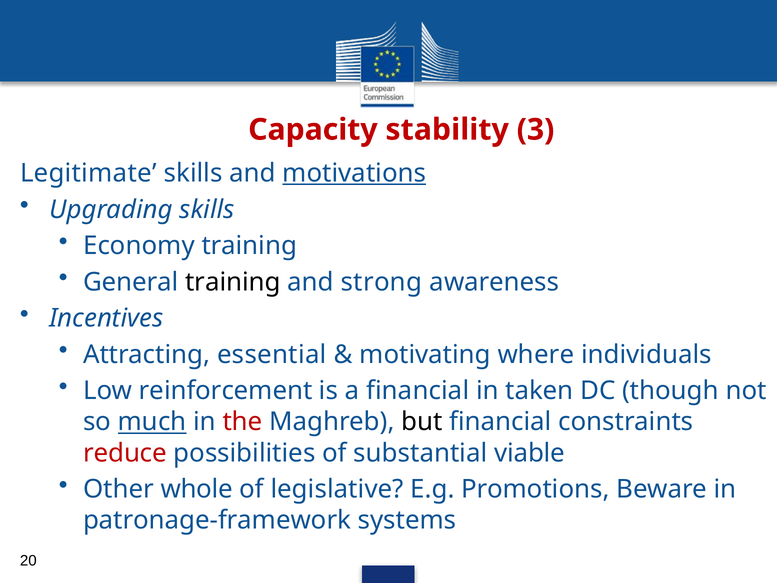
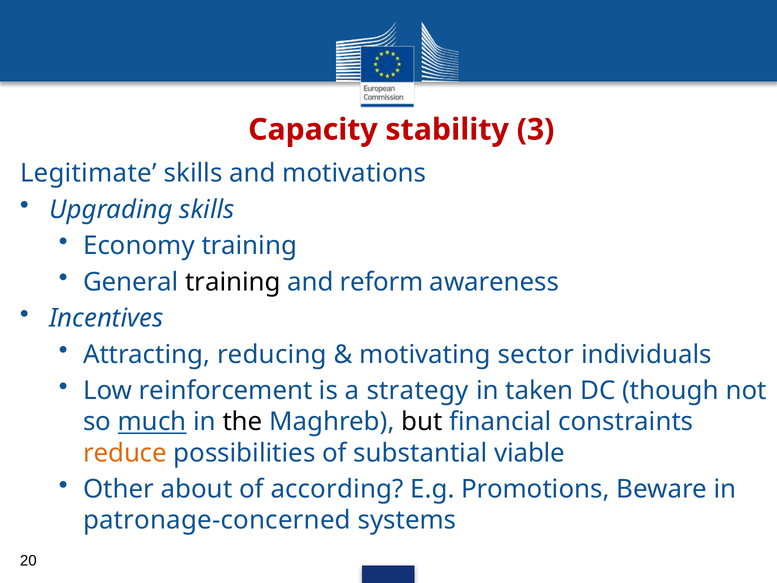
motivations underline: present -> none
strong: strong -> reform
essential: essential -> reducing
where: where -> sector
a financial: financial -> strategy
the colour: red -> black
reduce colour: red -> orange
whole: whole -> about
legislative: legislative -> according
patronage-framework: patronage-framework -> patronage-concerned
